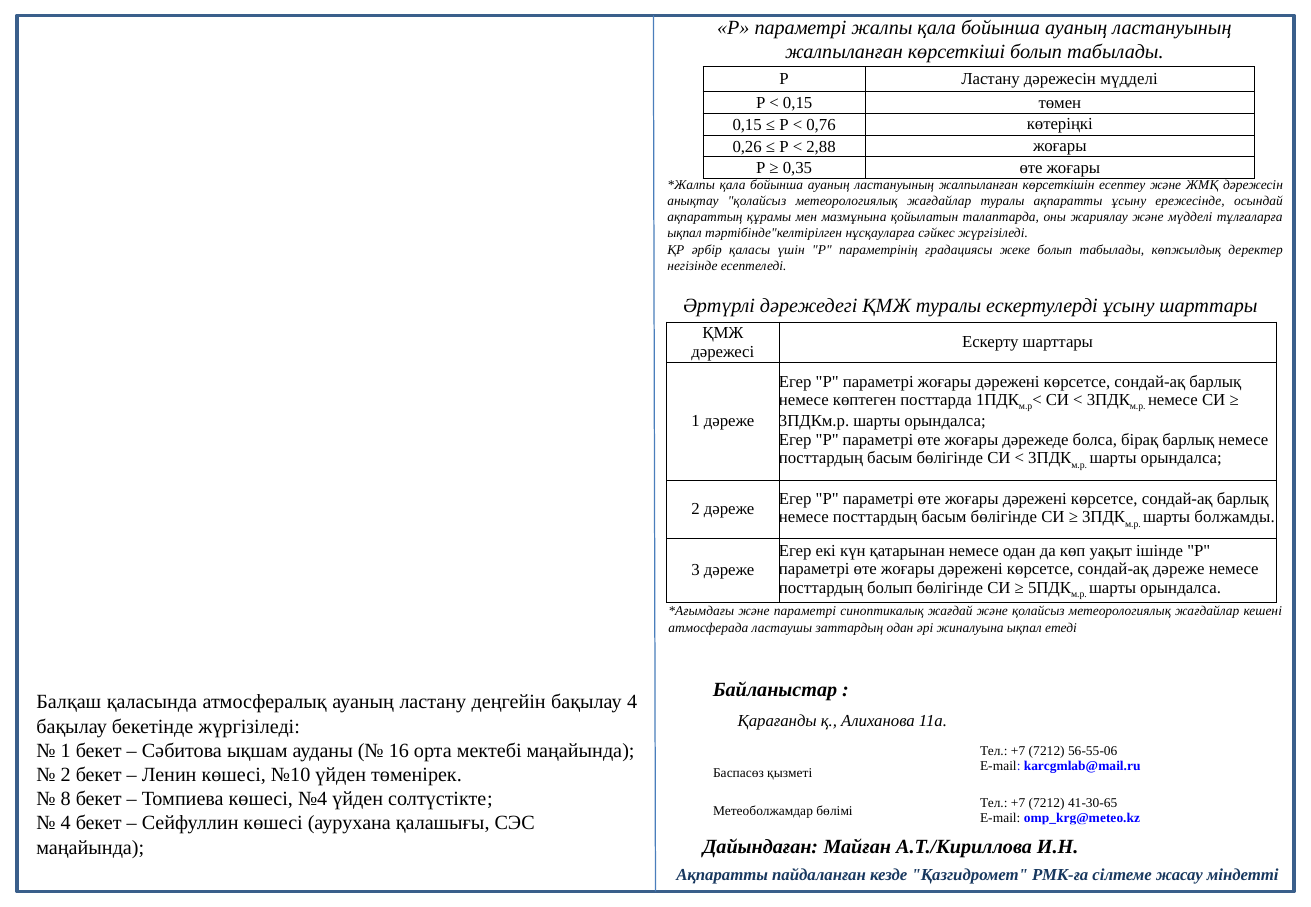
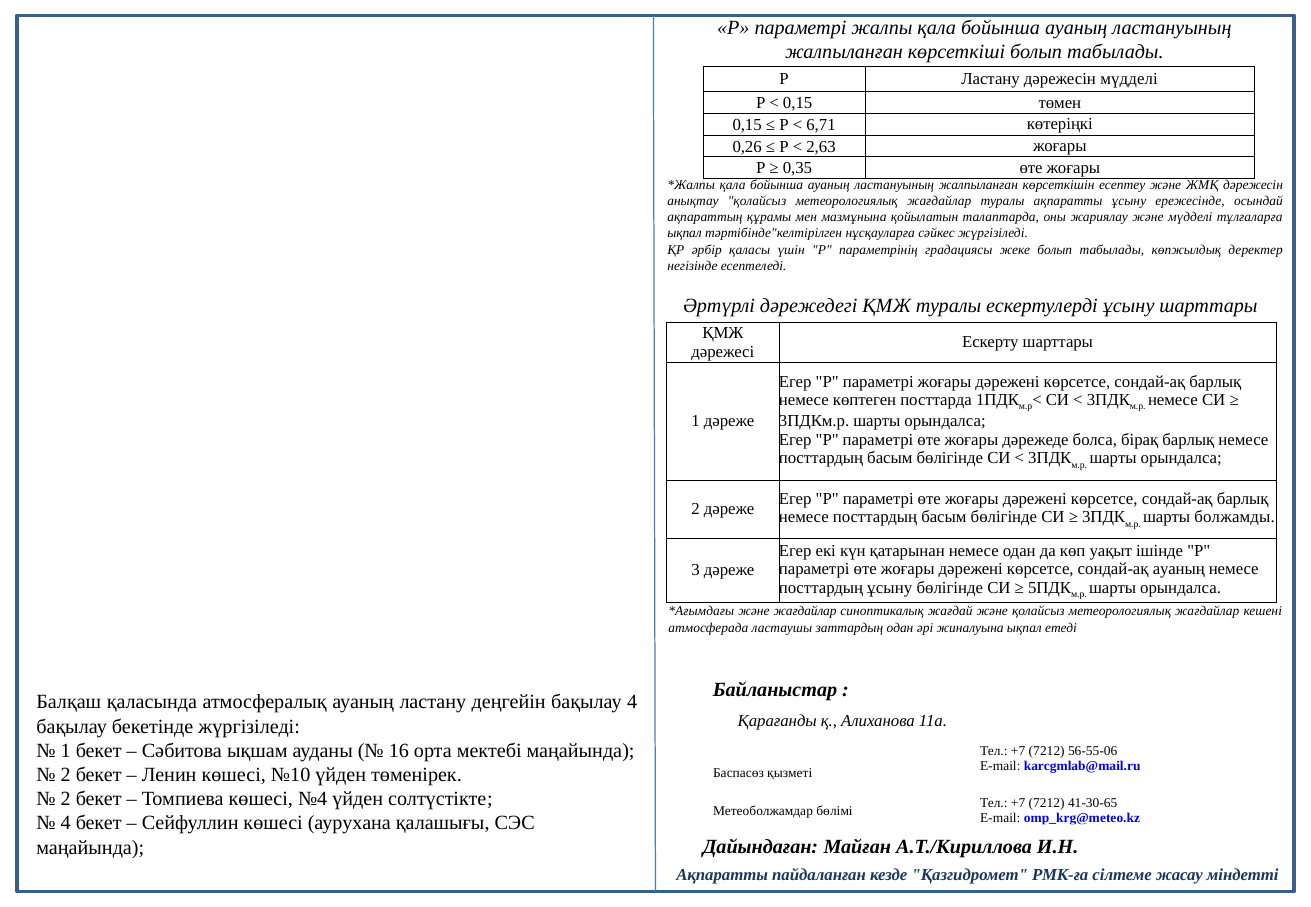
0,76: 0,76 -> 6,71
2,88: 2,88 -> 2,63
сондай-ақ дәреже: дәреже -> ауаның
посттардың болып: болып -> ұсыну
және параметрі: параметрі -> жағдайлар
8 at (66, 800): 8 -> 2
